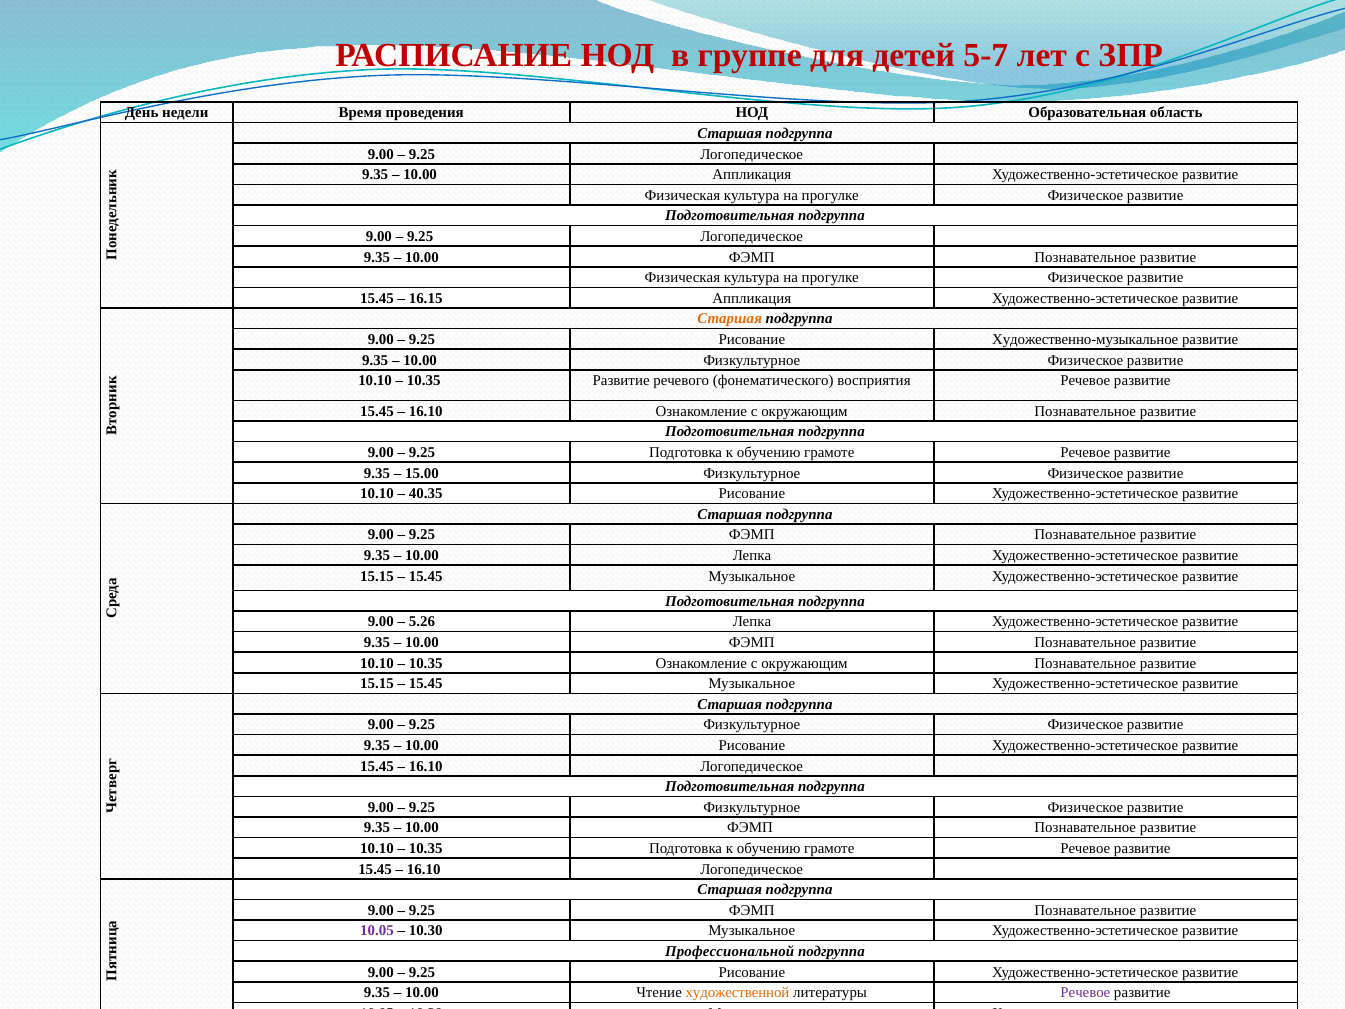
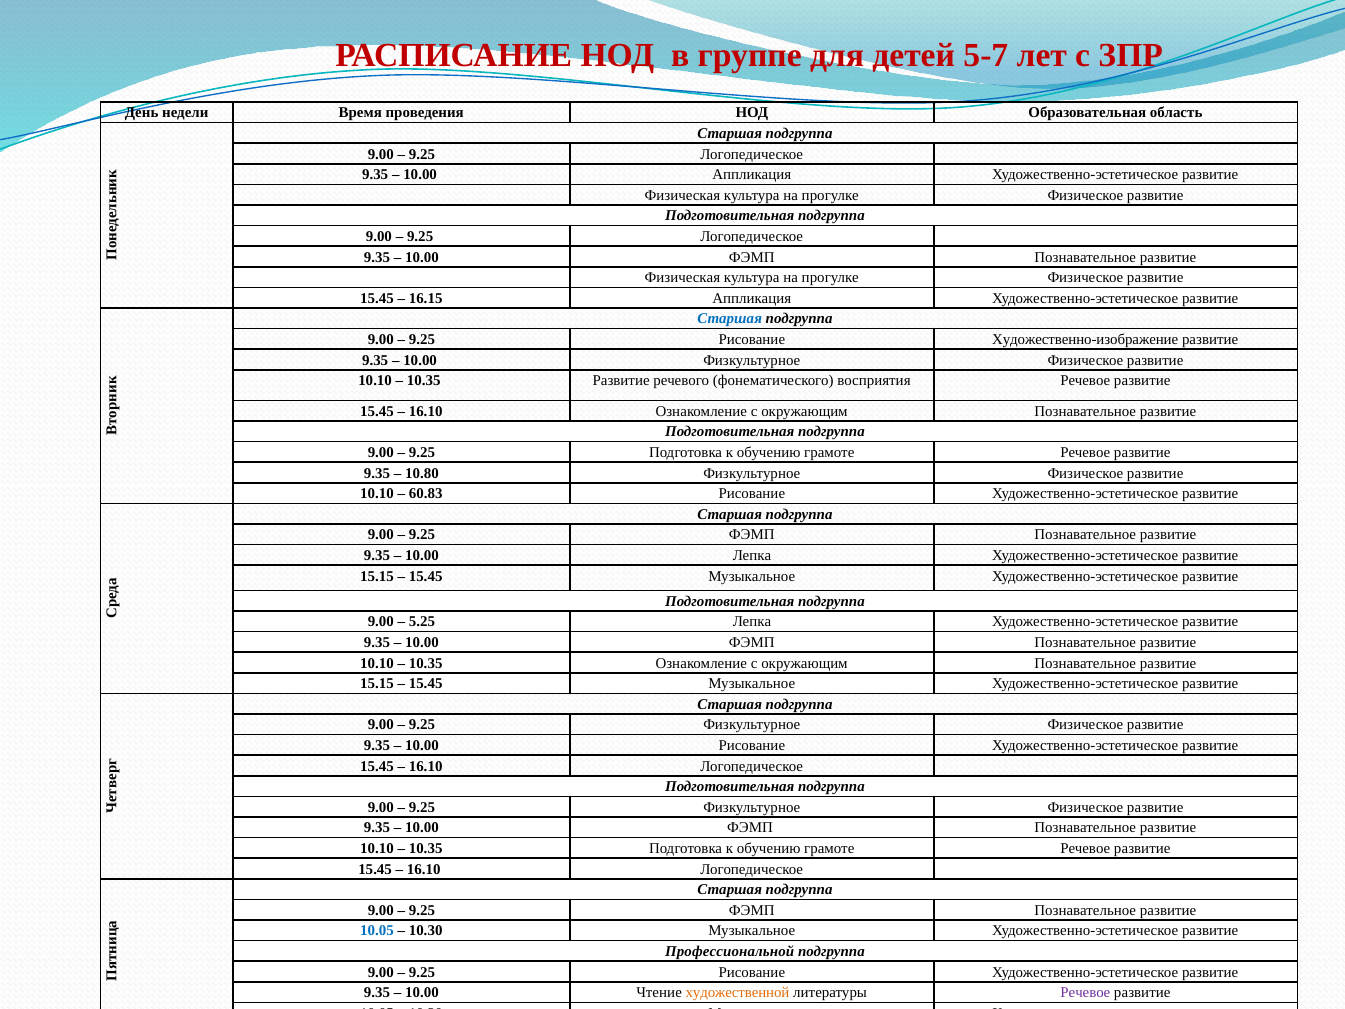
Старшая at (730, 319) colour: orange -> blue
Художественно-музыкальное: Художественно-музыкальное -> Художественно-изображение
15.00: 15.00 -> 10.80
40.35: 40.35 -> 60.83
5.26: 5.26 -> 5.25
10.05 at (377, 931) colour: purple -> blue
